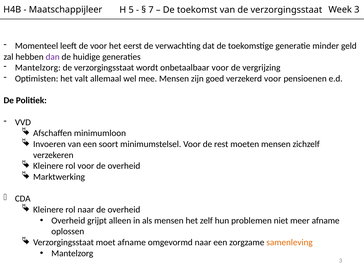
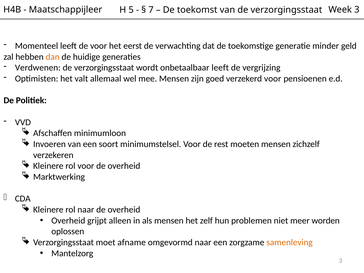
dan colour: purple -> orange
Mantelzorg at (38, 68): Mantelzorg -> Verdwenen
onbetaalbaar voor: voor -> leeft
meer afname: afname -> worden
